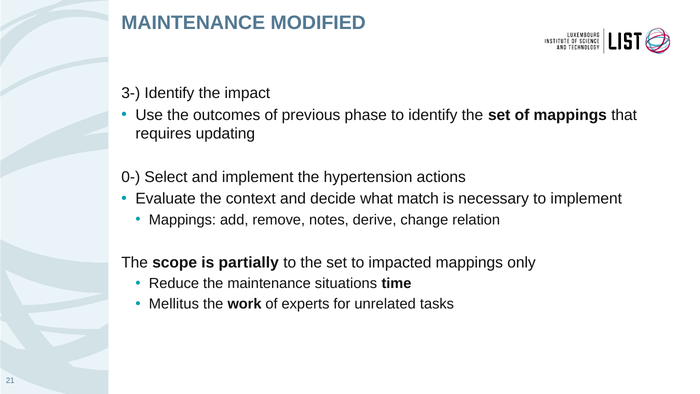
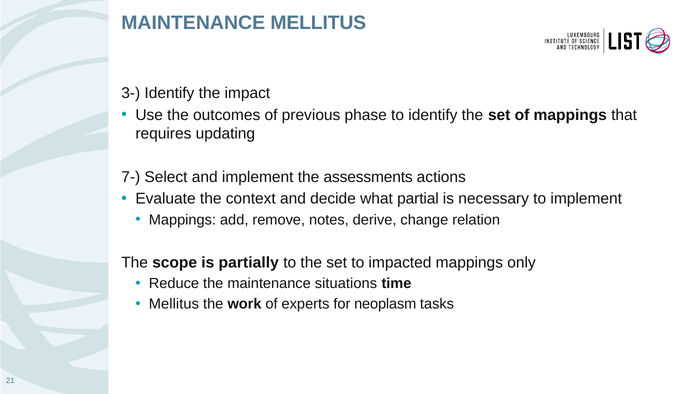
MAINTENANCE MODIFIED: MODIFIED -> MELLITUS
0-: 0- -> 7-
hypertension: hypertension -> assessments
match: match -> partial
unrelated: unrelated -> neoplasm
